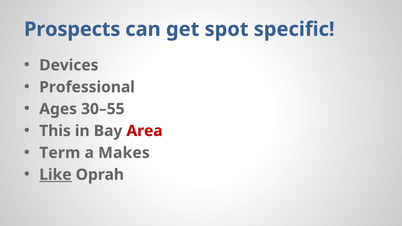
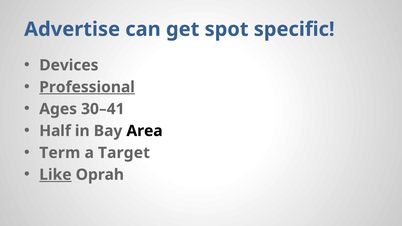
Prospects: Prospects -> Advertise
Professional underline: none -> present
30–55: 30–55 -> 30–41
This: This -> Half
Area colour: red -> black
Makes: Makes -> Target
